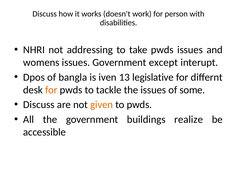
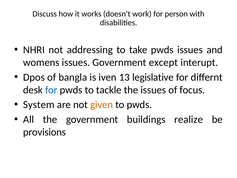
for at (51, 90) colour: orange -> blue
some: some -> focus
Discuss at (39, 105): Discuss -> System
accessible: accessible -> provisions
